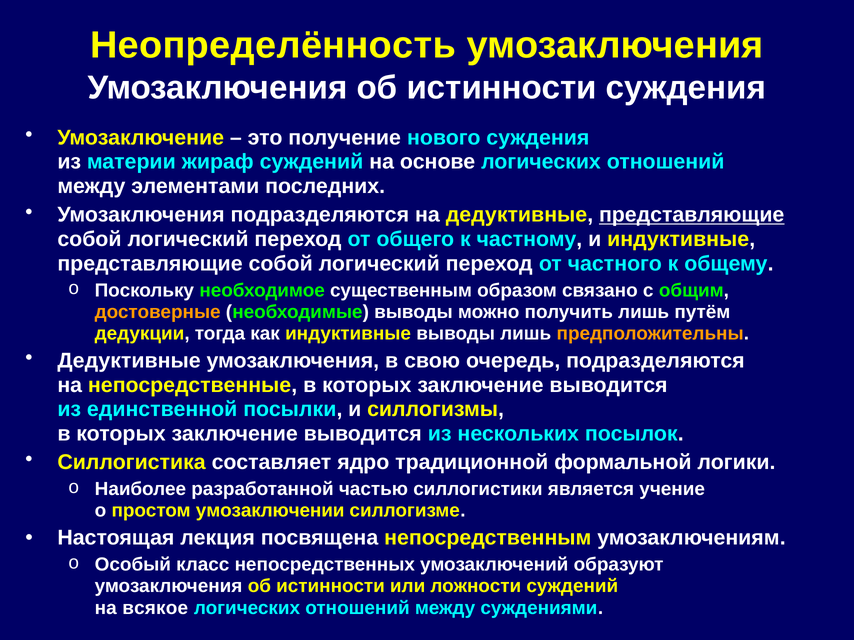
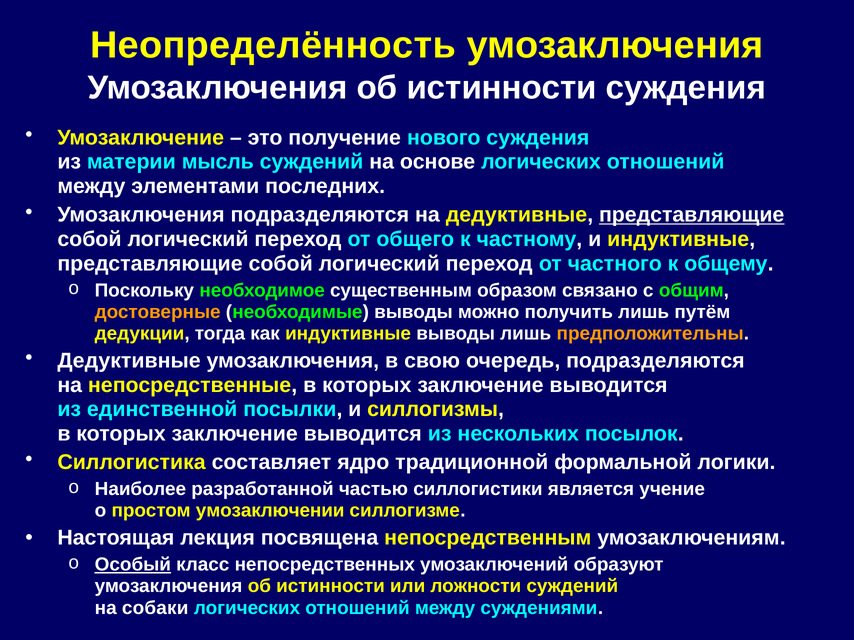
жираф: жираф -> мысль
Особый underline: none -> present
всякое: всякое -> собаки
